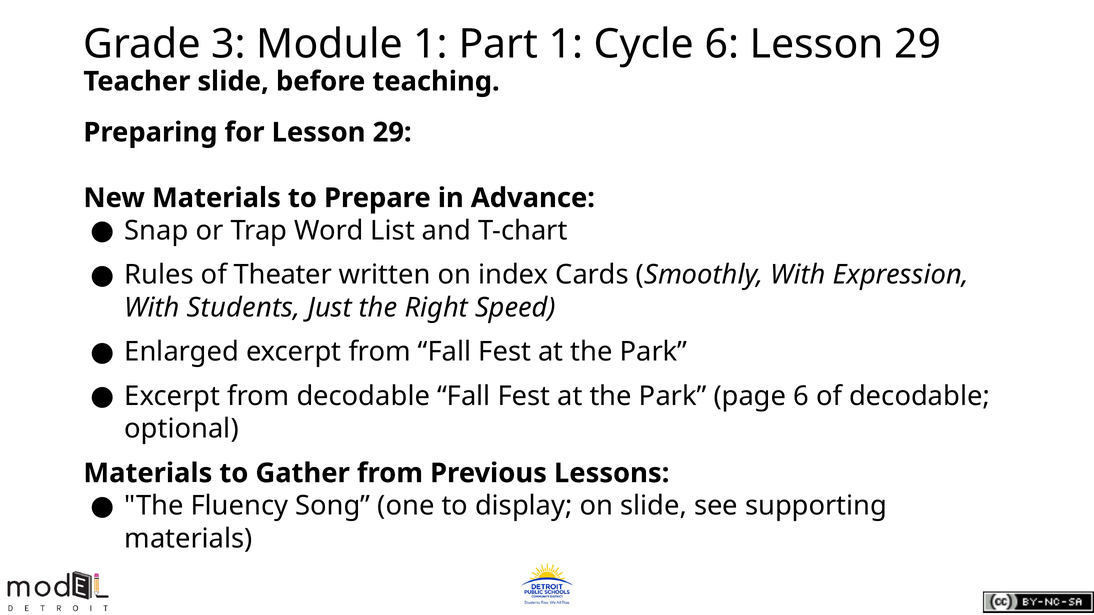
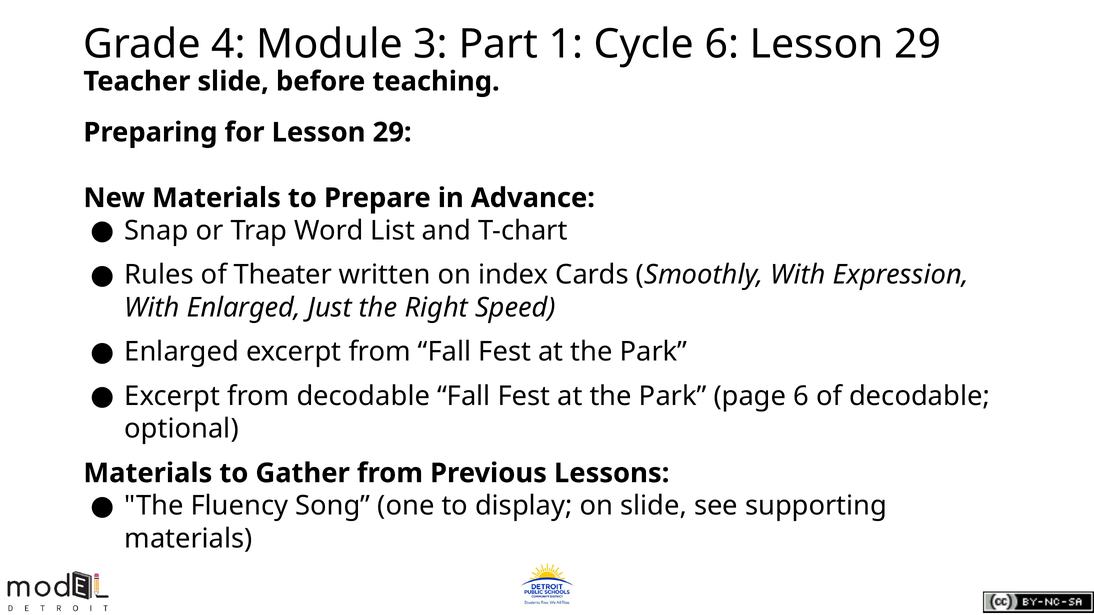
3: 3 -> 4
Module 1: 1 -> 3
With Students: Students -> Enlarged
